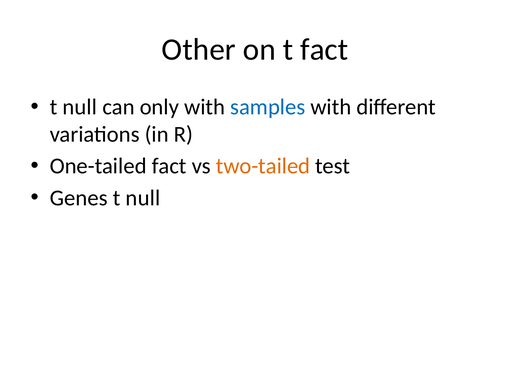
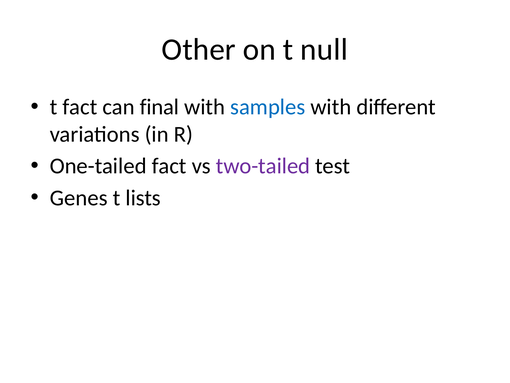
t fact: fact -> null
null at (80, 107): null -> fact
only: only -> final
two-tailed colour: orange -> purple
null at (143, 198): null -> lists
